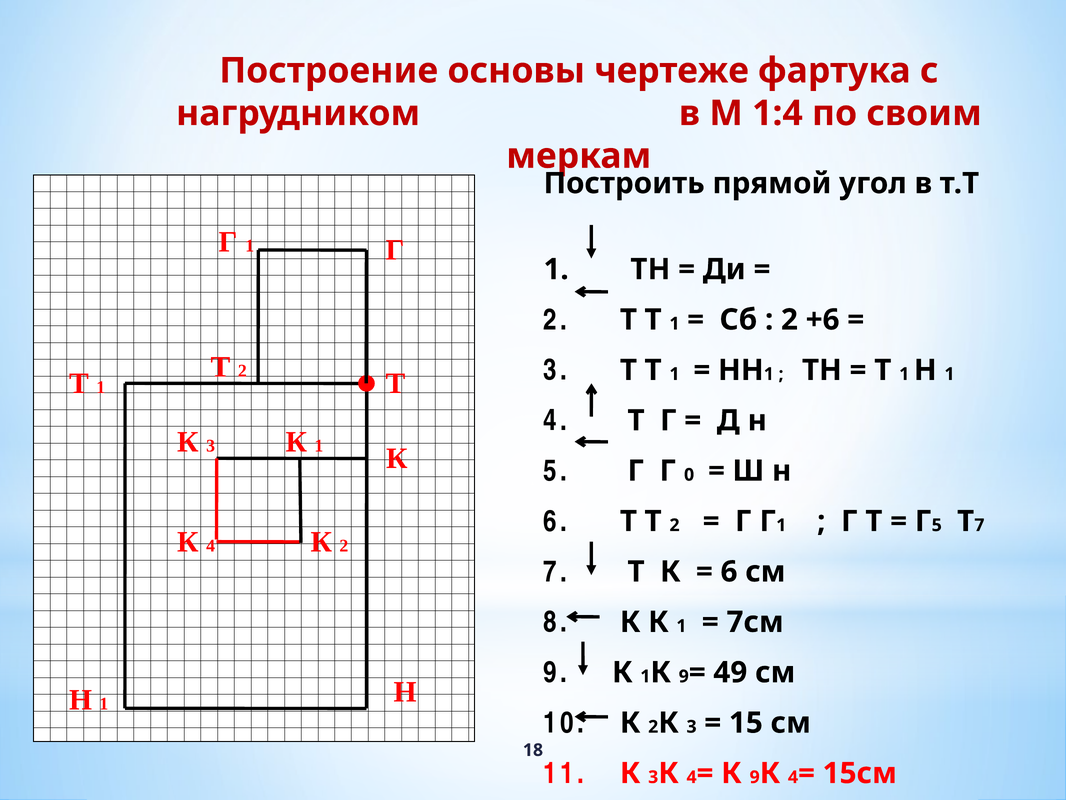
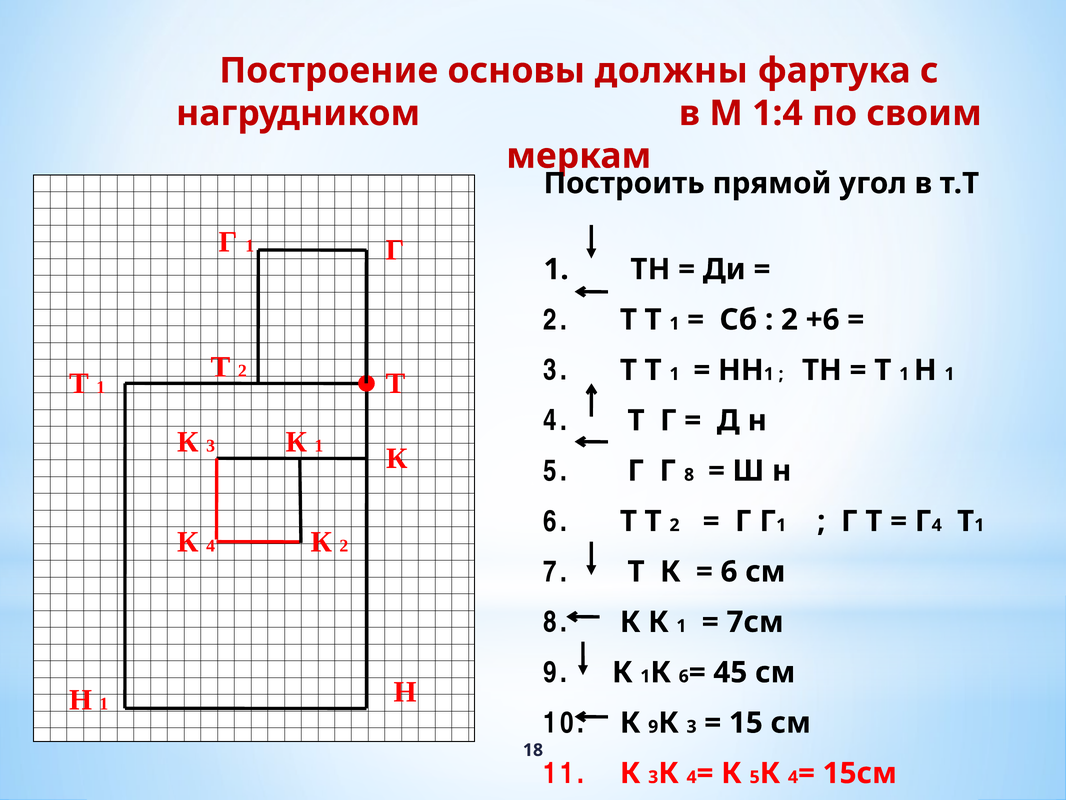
чертеже: чертеже -> должны
Г 0: 0 -> 8
Г 5: 5 -> 4
7 at (979, 525): 7 -> 1
1 К 9: 9 -> 6
49: 49 -> 45
2 at (653, 726): 2 -> 9
9 at (755, 777): 9 -> 5
